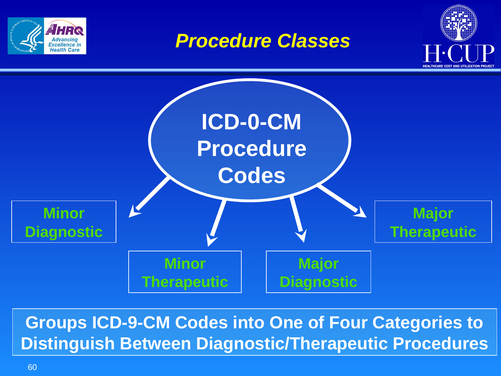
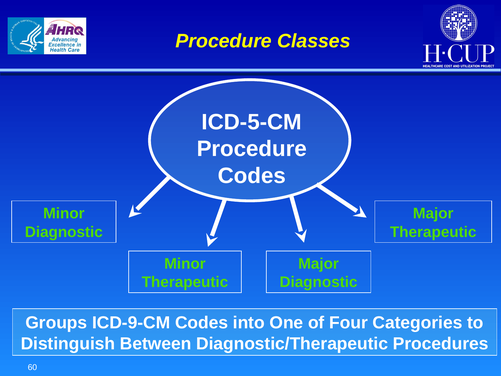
ICD-0-CM: ICD-0-CM -> ICD-5-CM
